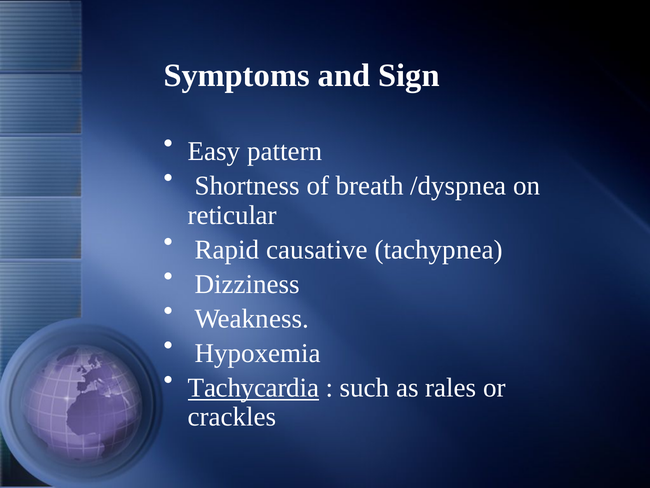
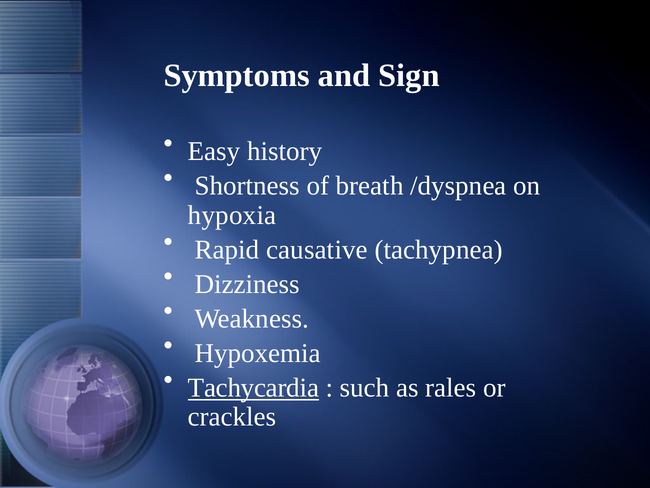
pattern: pattern -> history
reticular: reticular -> hypoxia
